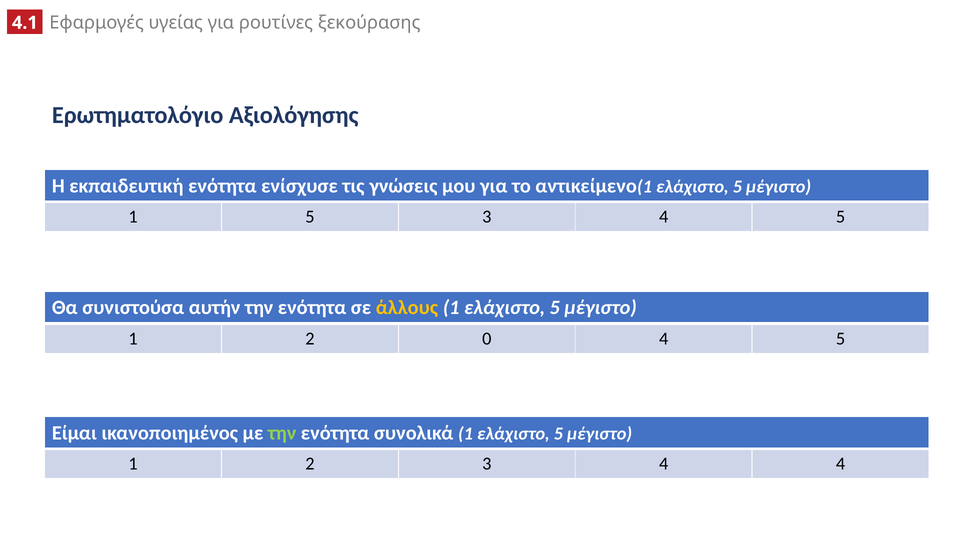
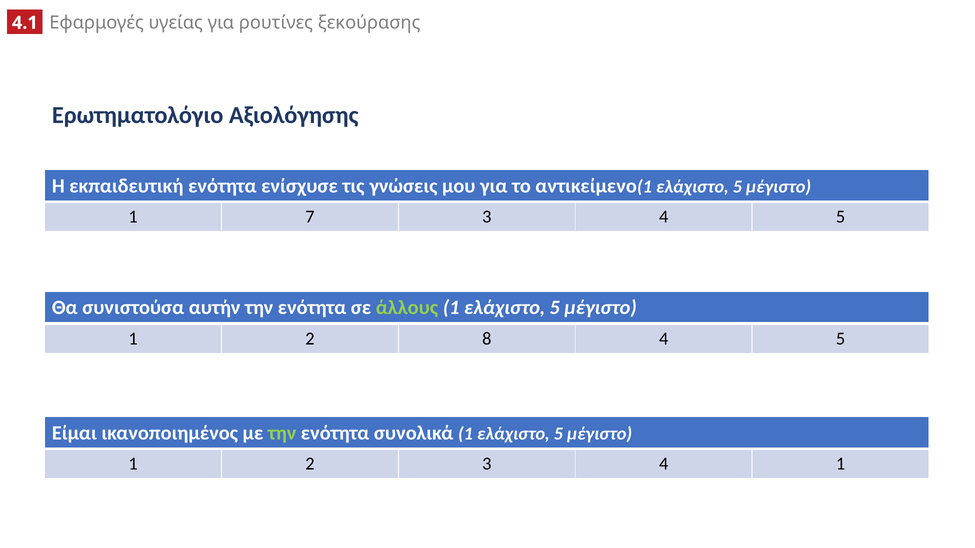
1 5: 5 -> 7
άλλους colour: yellow -> light green
0: 0 -> 8
4 4: 4 -> 1
